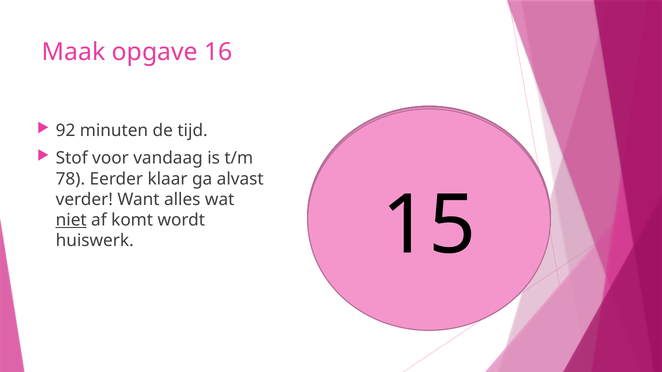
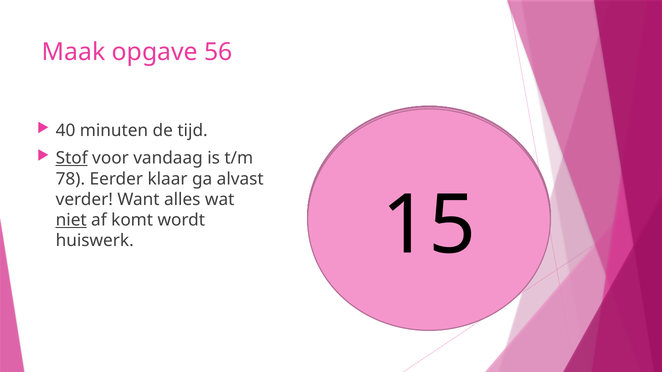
16: 16 -> 56
92: 92 -> 40
Stof underline: none -> present
